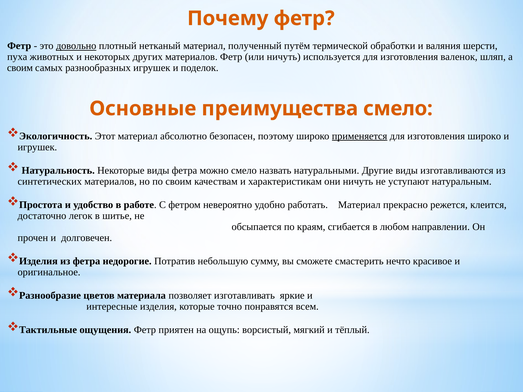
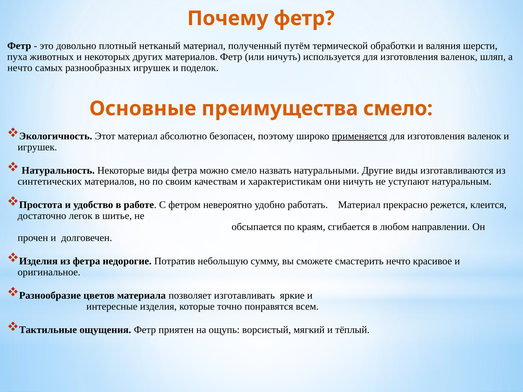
довольно underline: present -> none
своим at (20, 68): своим -> нечто
широко at (484, 136): широко -> валенок
